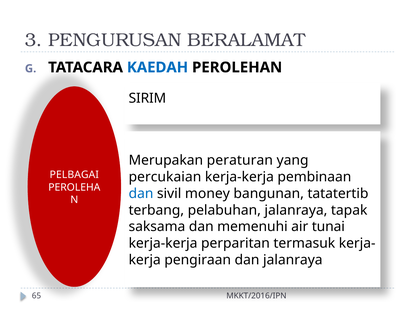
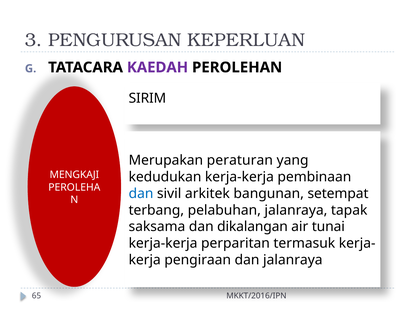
BERALAMAT: BERALAMAT -> KEPERLUAN
KAEDAH colour: blue -> purple
PELBAGAI: PELBAGAI -> MENGKAJI
percukaian: percukaian -> kedudukan
money: money -> arkitek
tatatertib: tatatertib -> setempat
memenuhi: memenuhi -> dikalangan
